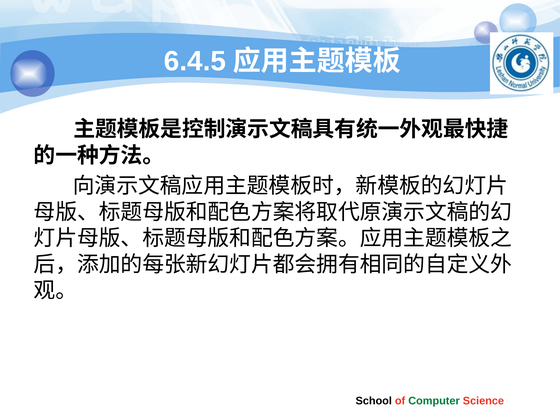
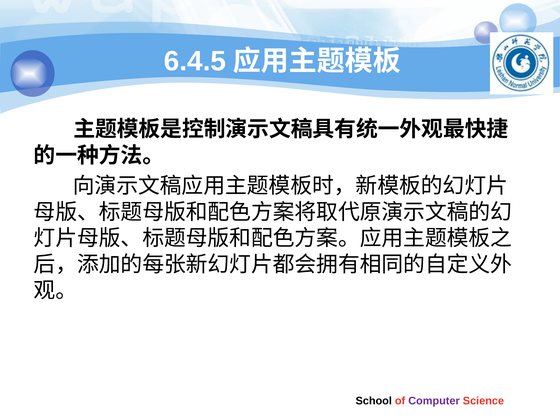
Computer colour: green -> purple
